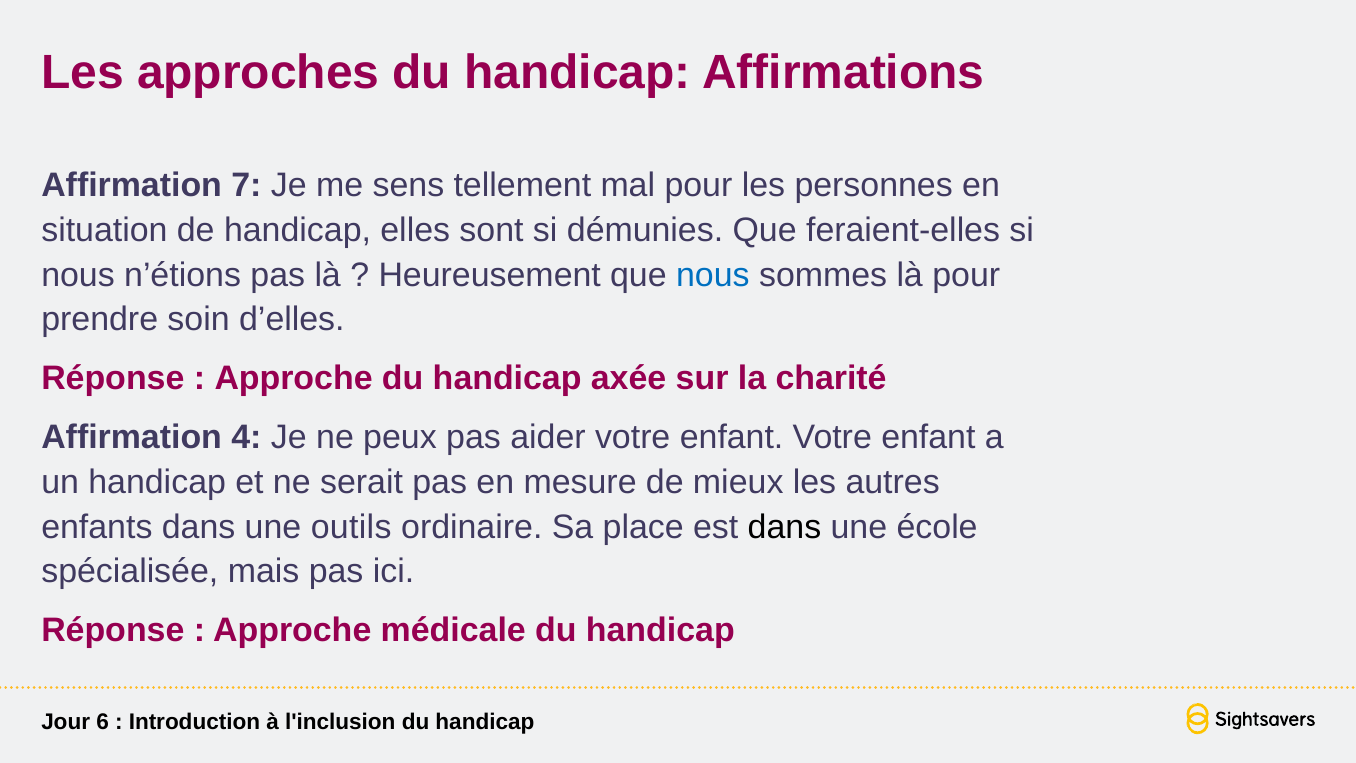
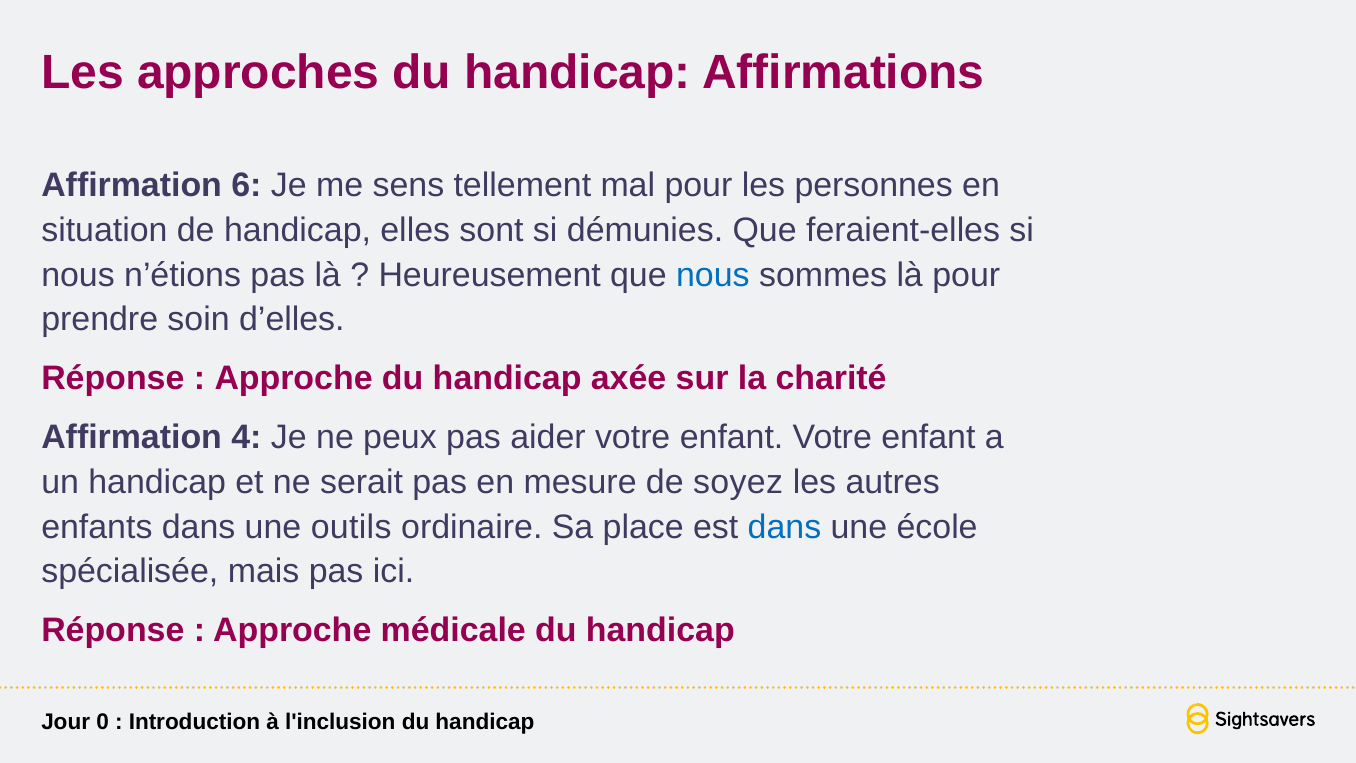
7: 7 -> 6
mieux: mieux -> soyez
dans at (784, 527) colour: black -> blue
6: 6 -> 0
